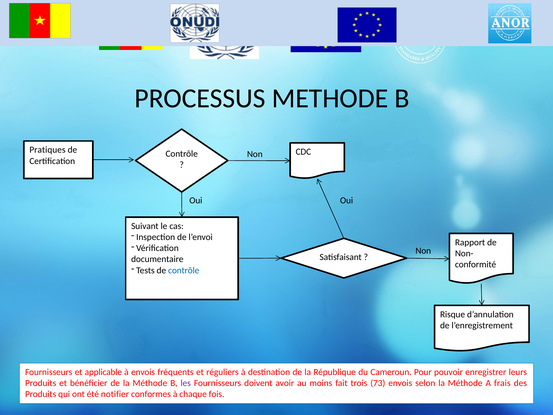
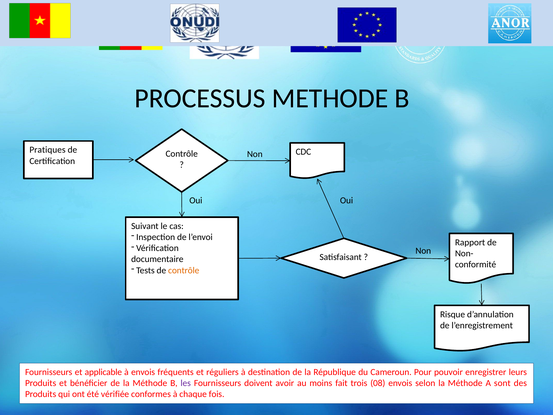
contrôle at (184, 270) colour: blue -> orange
73: 73 -> 08
frais: frais -> sont
notifier: notifier -> vérifiée
